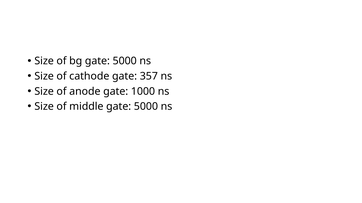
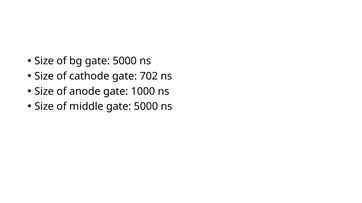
357: 357 -> 702
